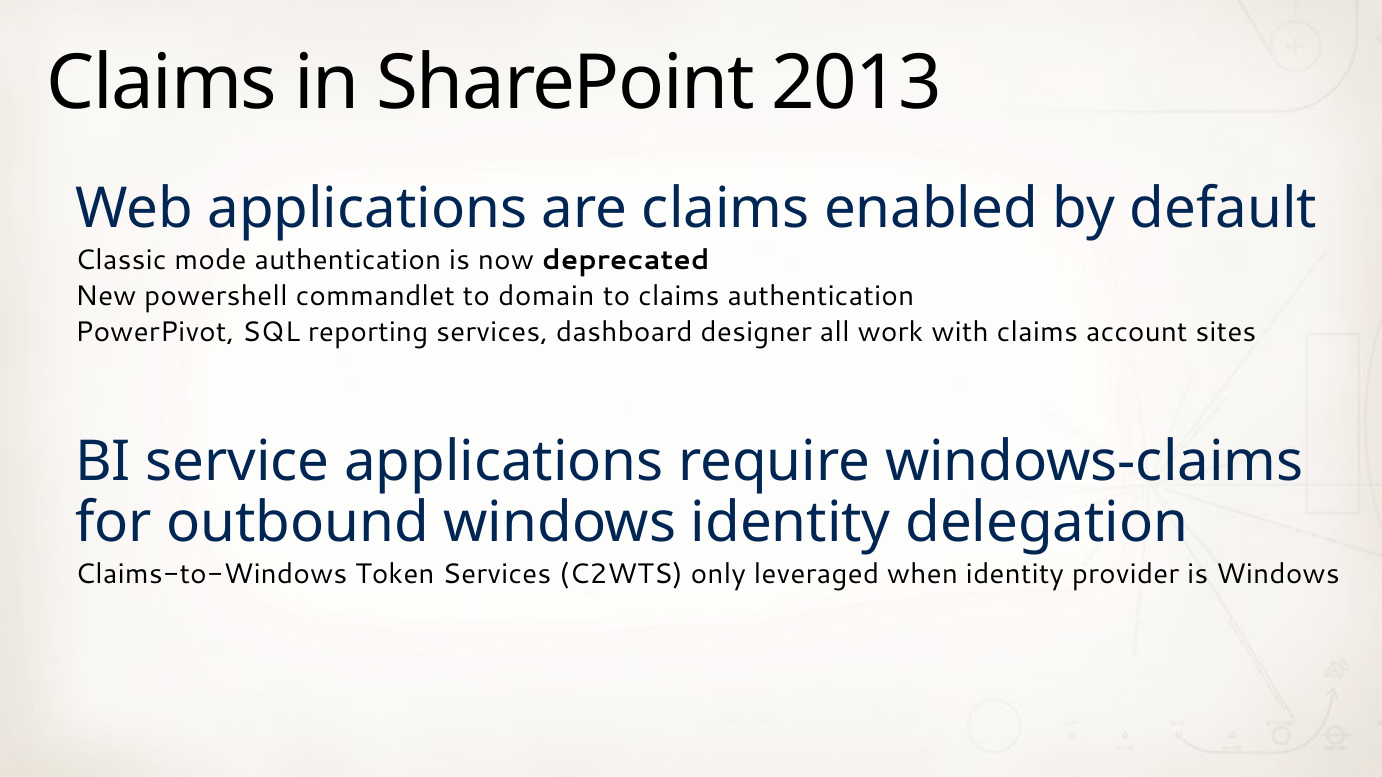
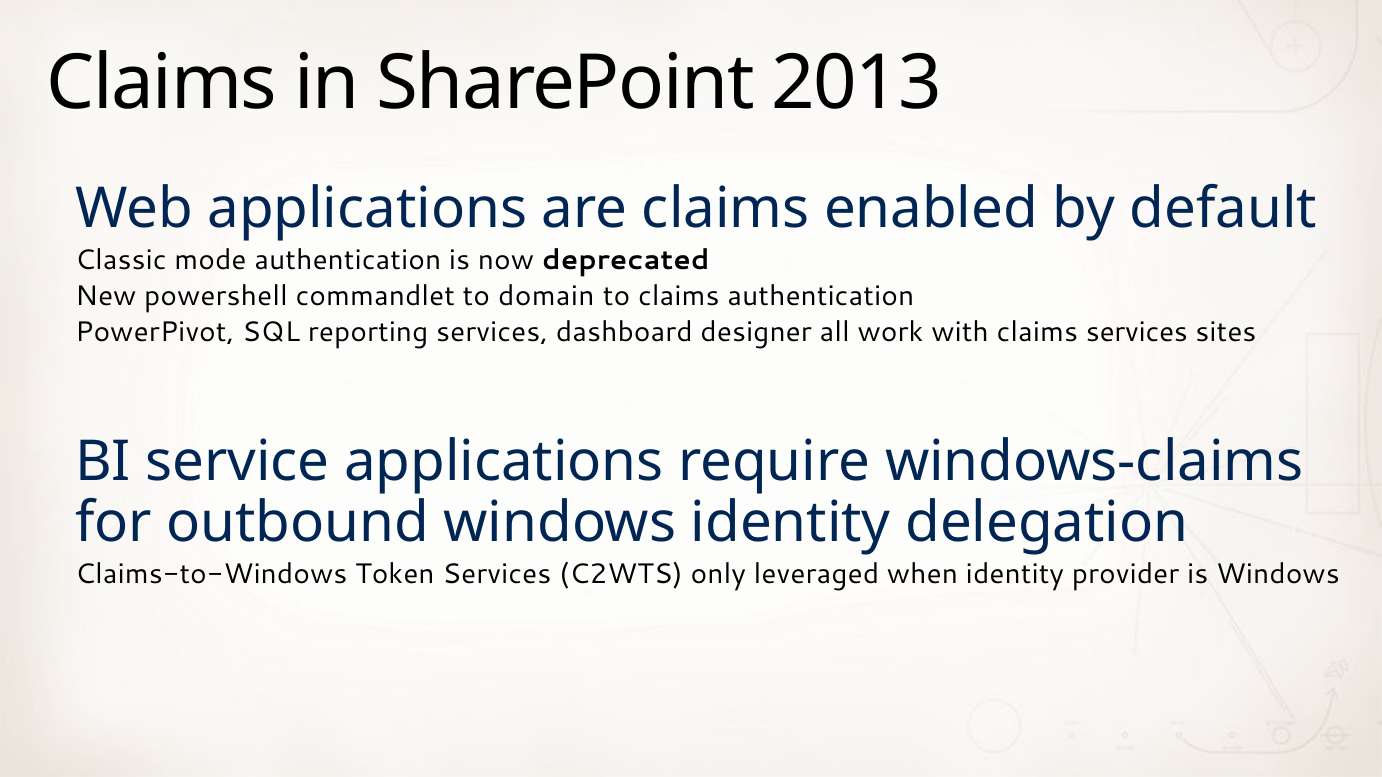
claims account: account -> services
